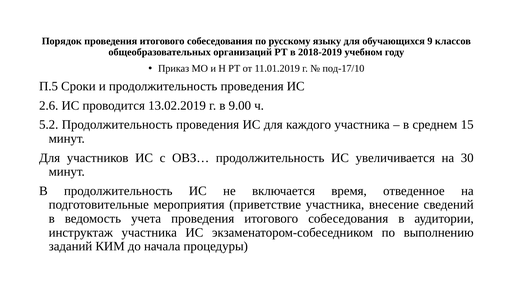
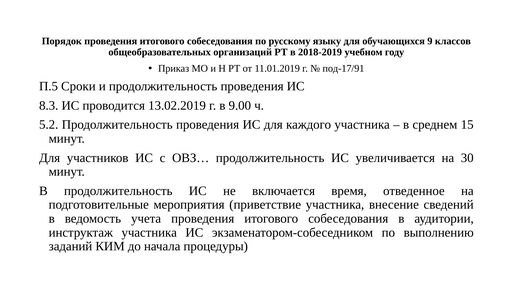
под-17/10: под-17/10 -> под-17/91
2.6: 2.6 -> 8.3
